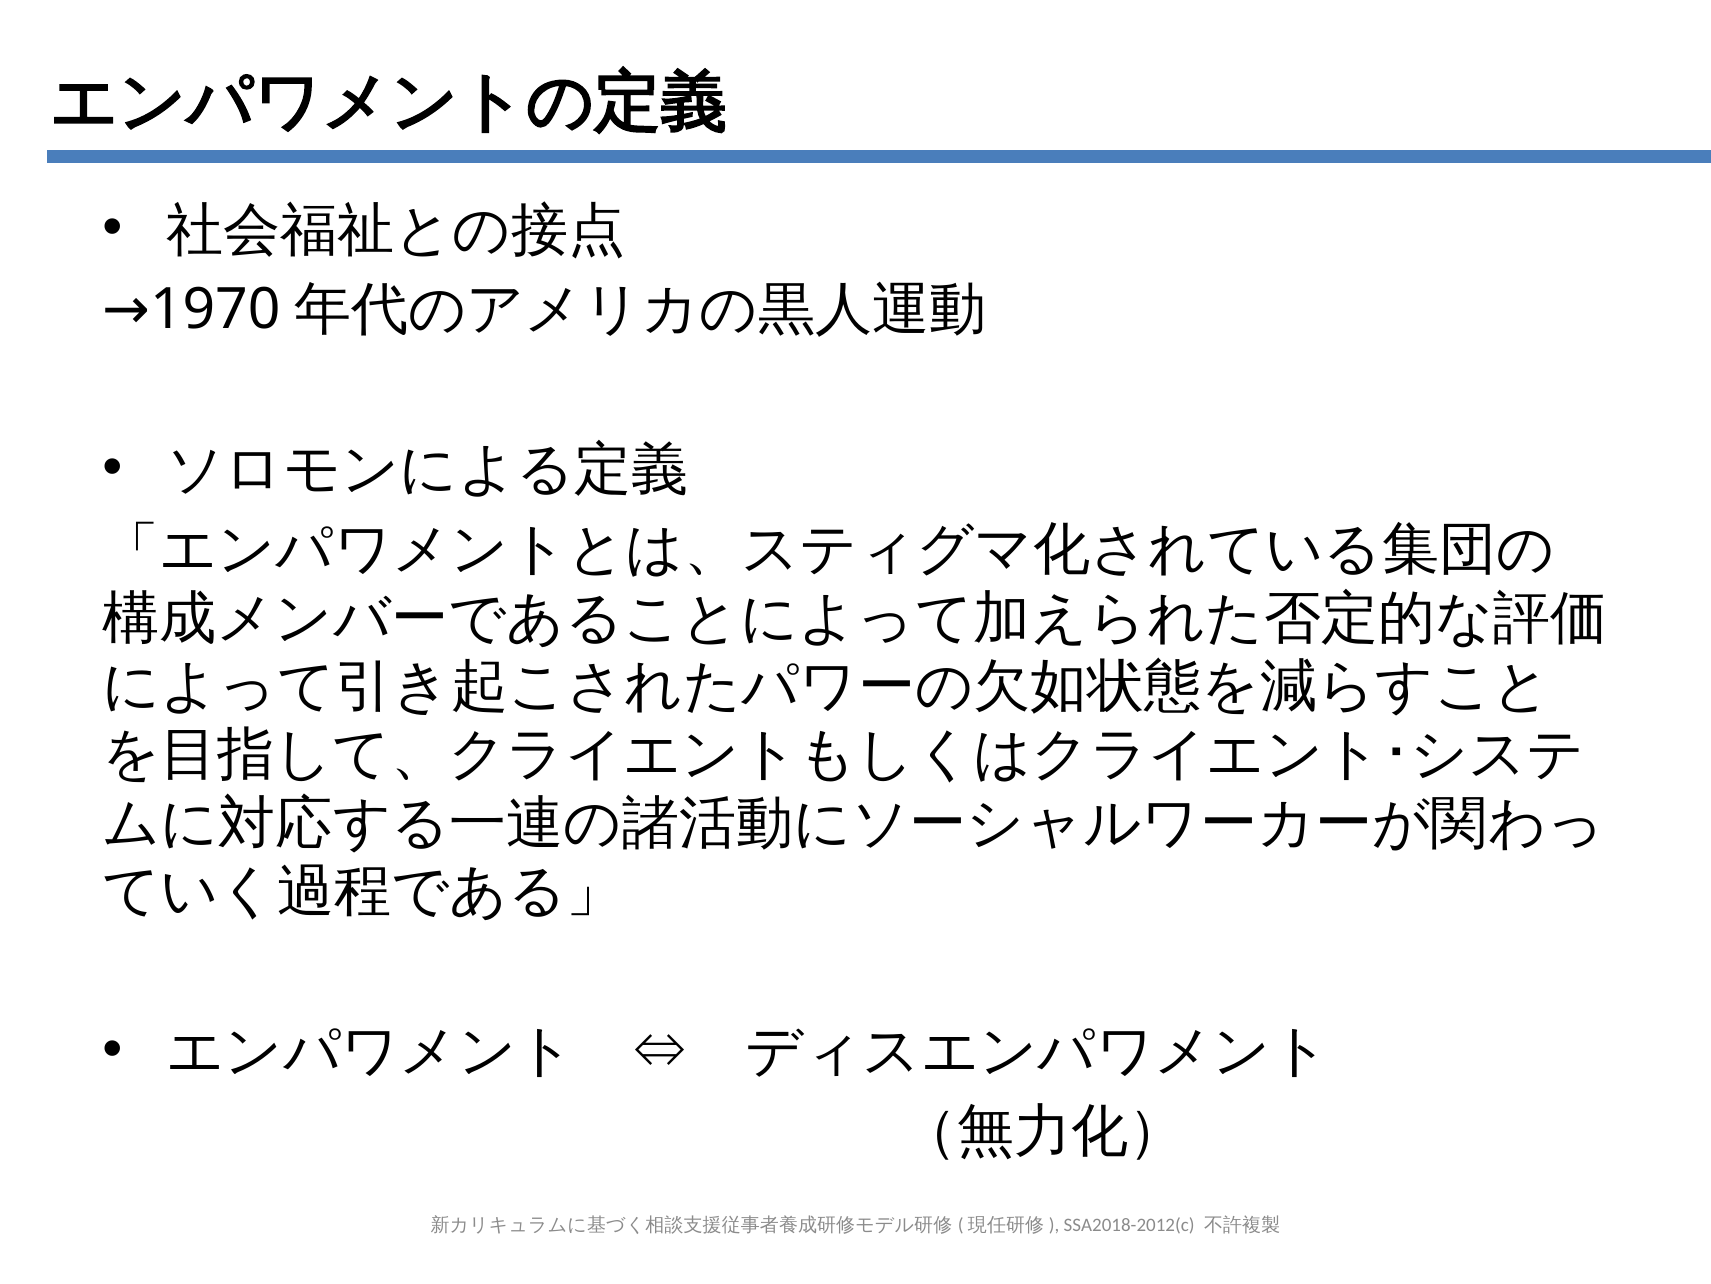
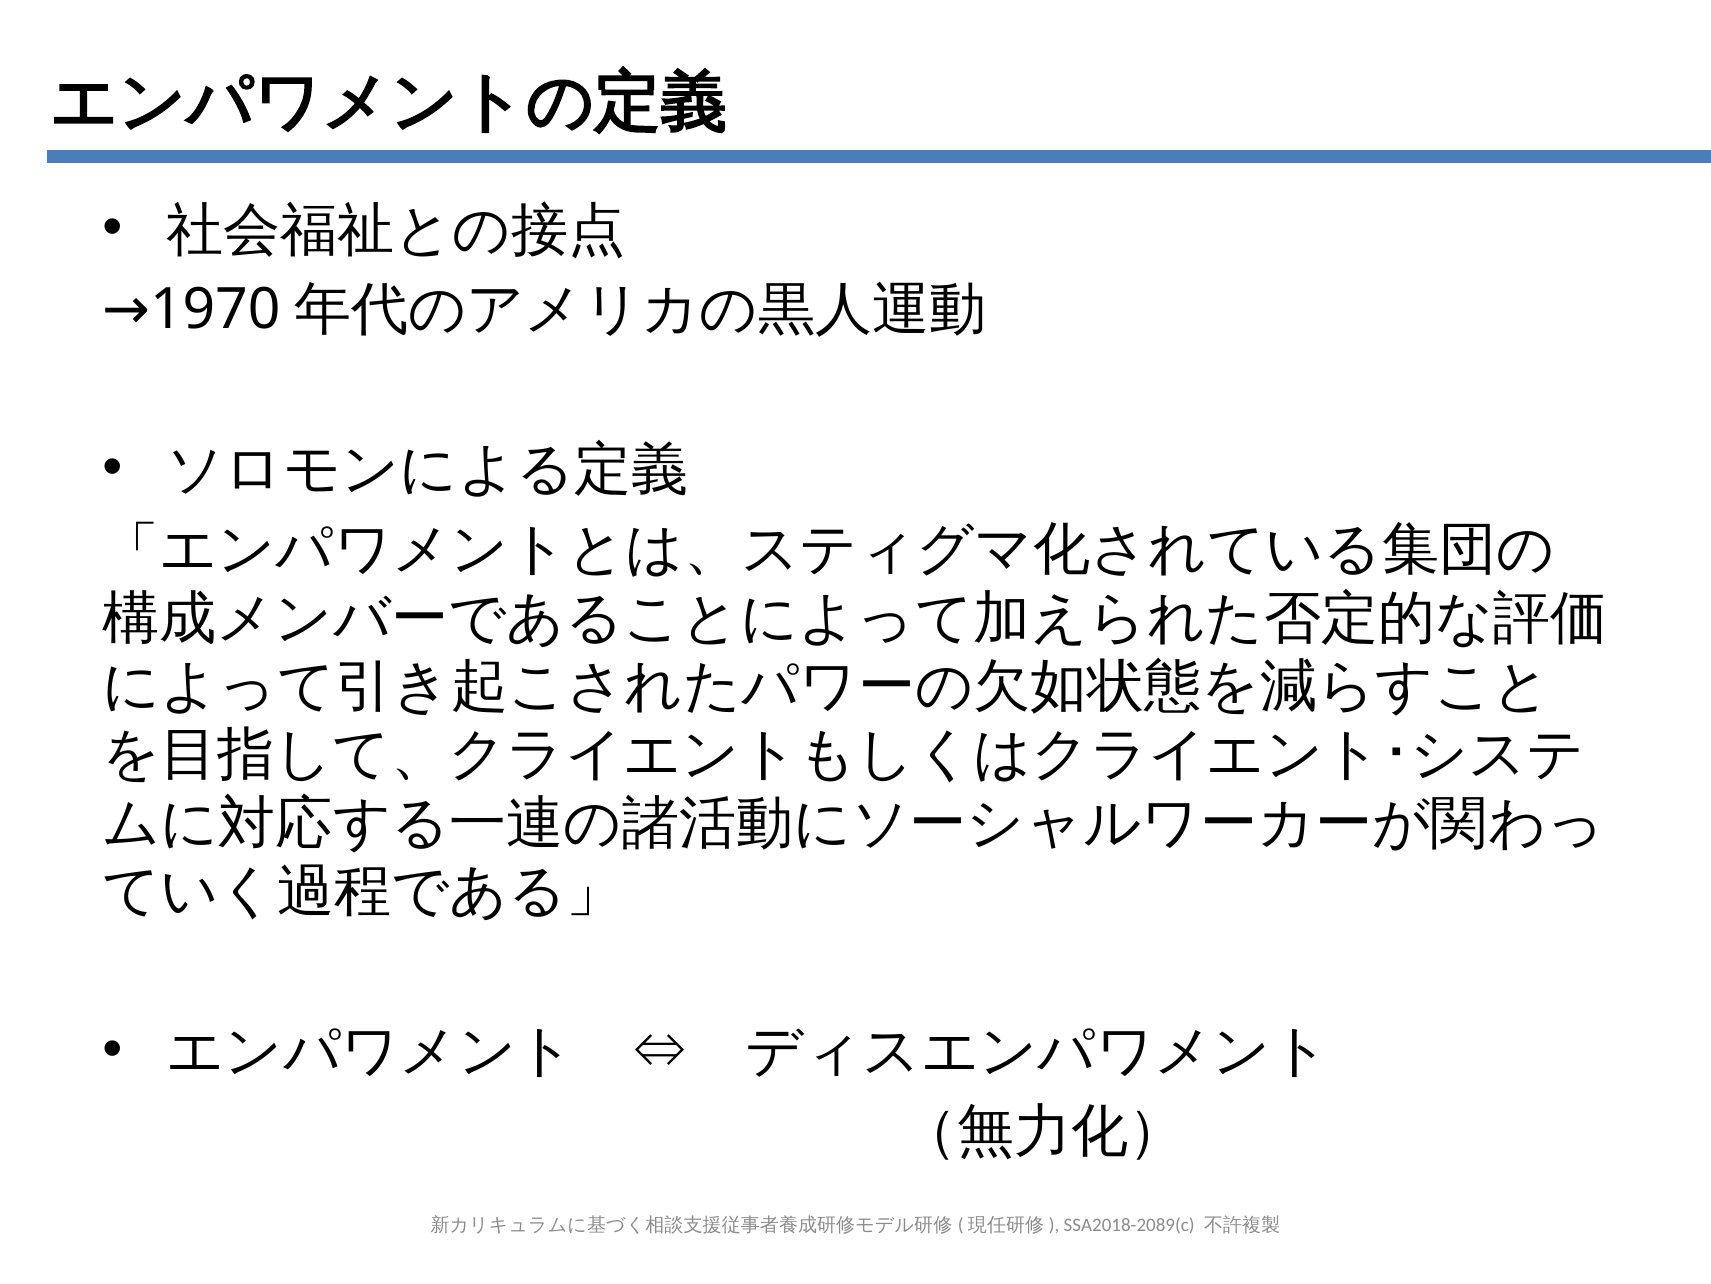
SSA2018-2012(c: SSA2018-2012(c -> SSA2018-2089(c
